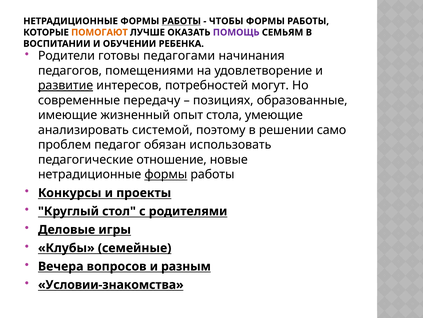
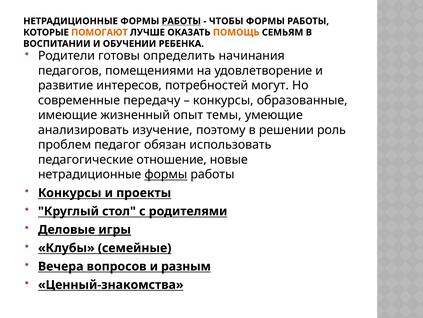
ПОМОЩЬ colour: purple -> orange
педагогами: педагогами -> определить
развитие underline: present -> none
позициях at (223, 100): позициях -> конкурсы
стола: стола -> темы
системой: системой -> изучение
само: само -> роль
игры underline: none -> present
Условии-знакомства: Условии-знакомства -> Ценный-знакомства
